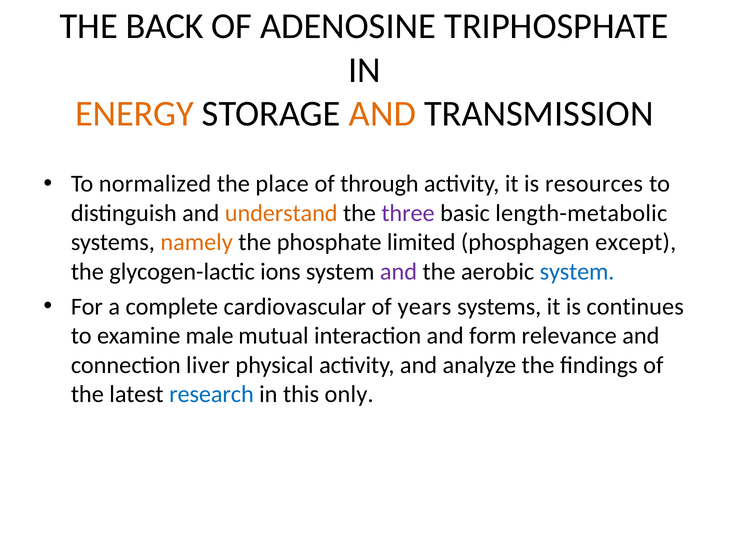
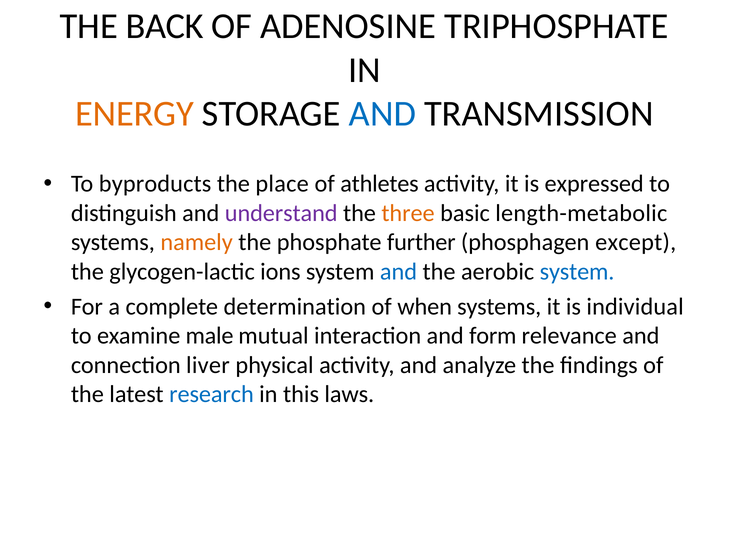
AND at (382, 114) colour: orange -> blue
normalized: normalized -> byproducts
through: through -> athletes
resources: resources -> expressed
understand colour: orange -> purple
three colour: purple -> orange
limited: limited -> further
and at (399, 271) colour: purple -> blue
cardiovascular: cardiovascular -> determination
years: years -> when
continues: continues -> individual
only: only -> laws
